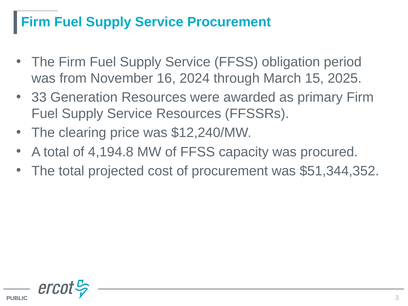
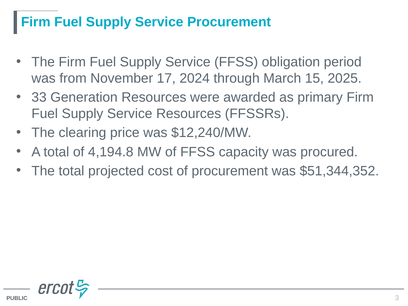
16: 16 -> 17
